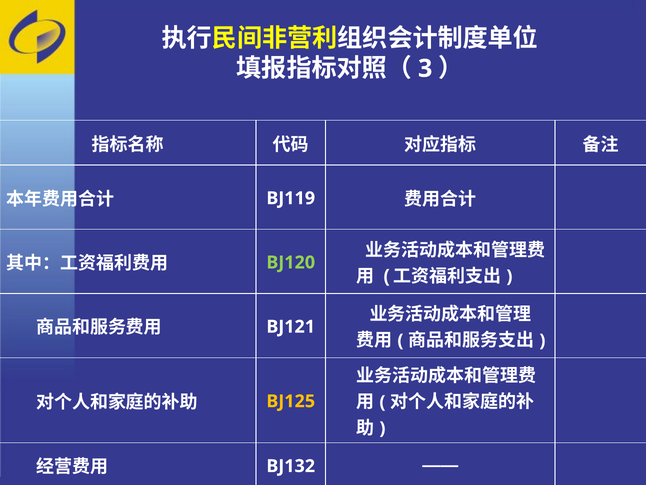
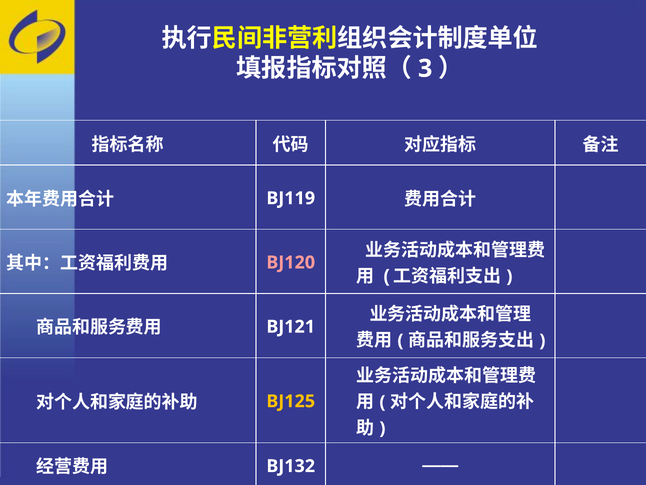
BJ120 colour: light green -> pink
